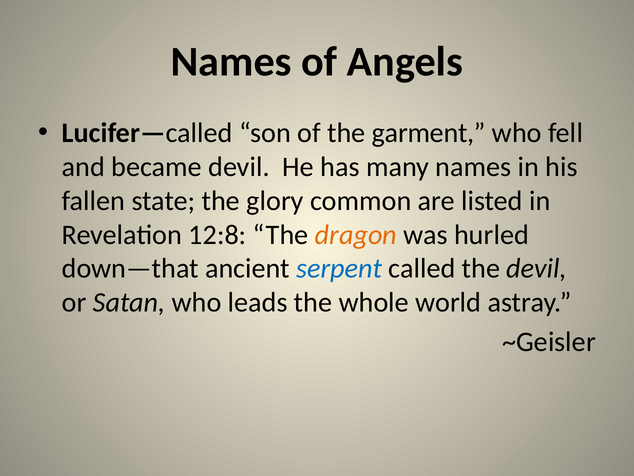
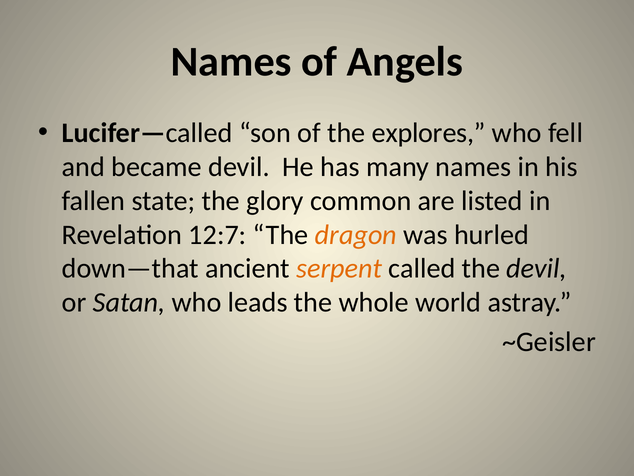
garment: garment -> explores
12:8: 12:8 -> 12:7
serpent colour: blue -> orange
